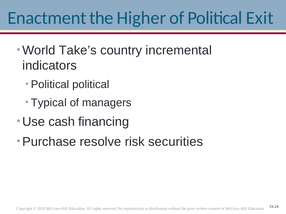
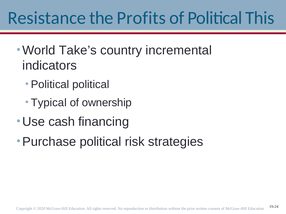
Enactment: Enactment -> Resistance
Higher: Higher -> Profits
Exit: Exit -> This
managers: managers -> ownership
Purchase resolve: resolve -> political
securities: securities -> strategies
